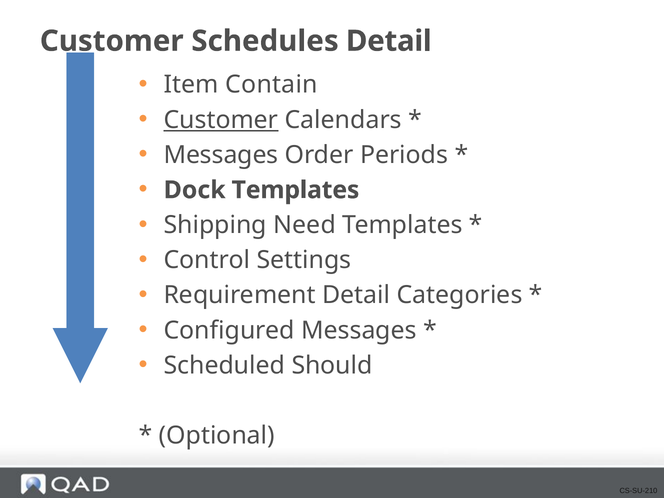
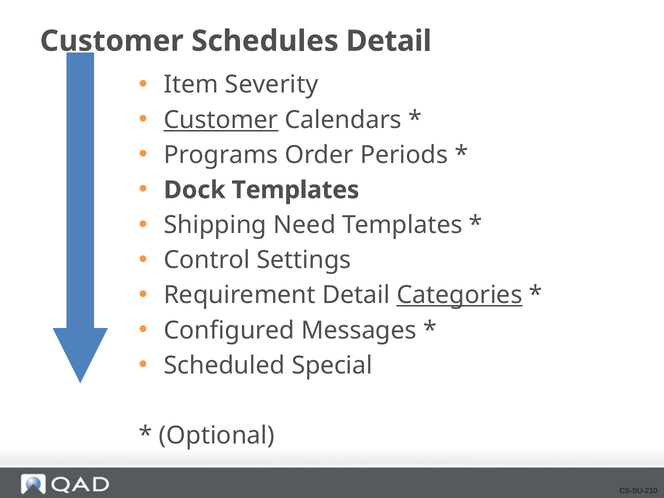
Contain: Contain -> Severity
Messages at (221, 155): Messages -> Programs
Categories underline: none -> present
Should: Should -> Special
